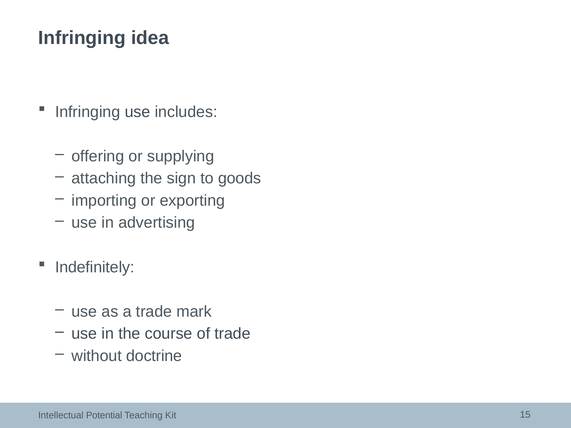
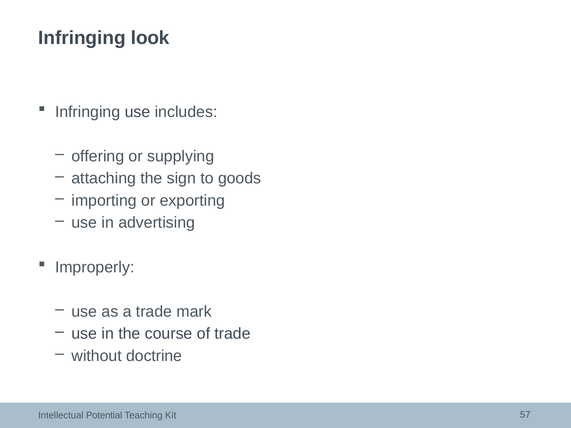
idea: idea -> look
Indefinitely: Indefinitely -> Improperly
15: 15 -> 57
